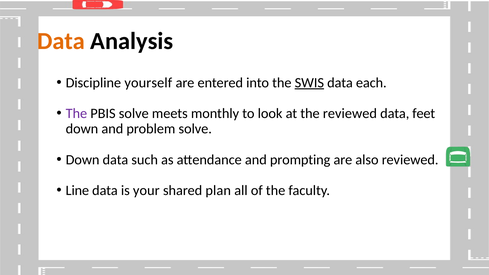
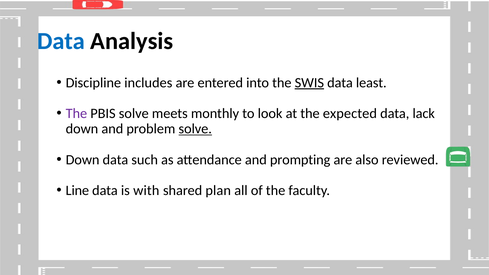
Data at (61, 41) colour: orange -> blue
yourself: yourself -> includes
each: each -> least
the reviewed: reviewed -> expected
feet: feet -> lack
solve at (195, 129) underline: none -> present
your: your -> with
